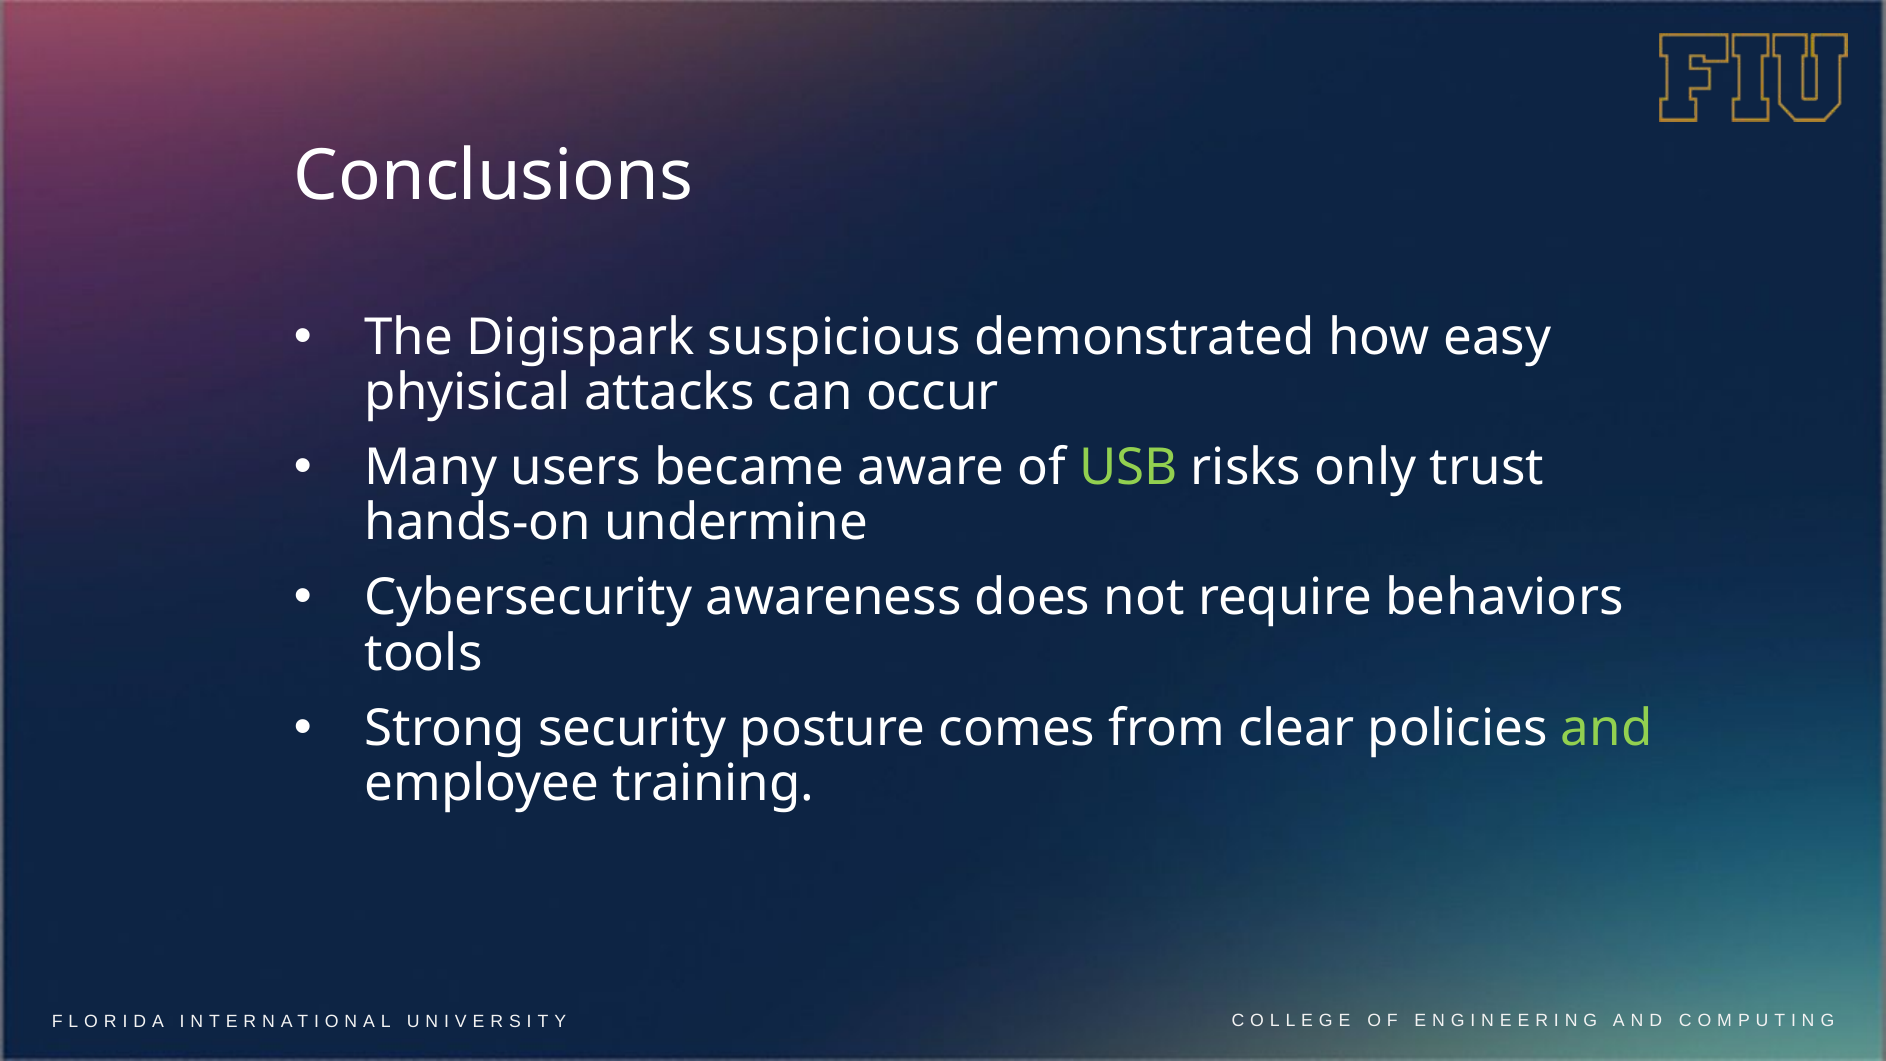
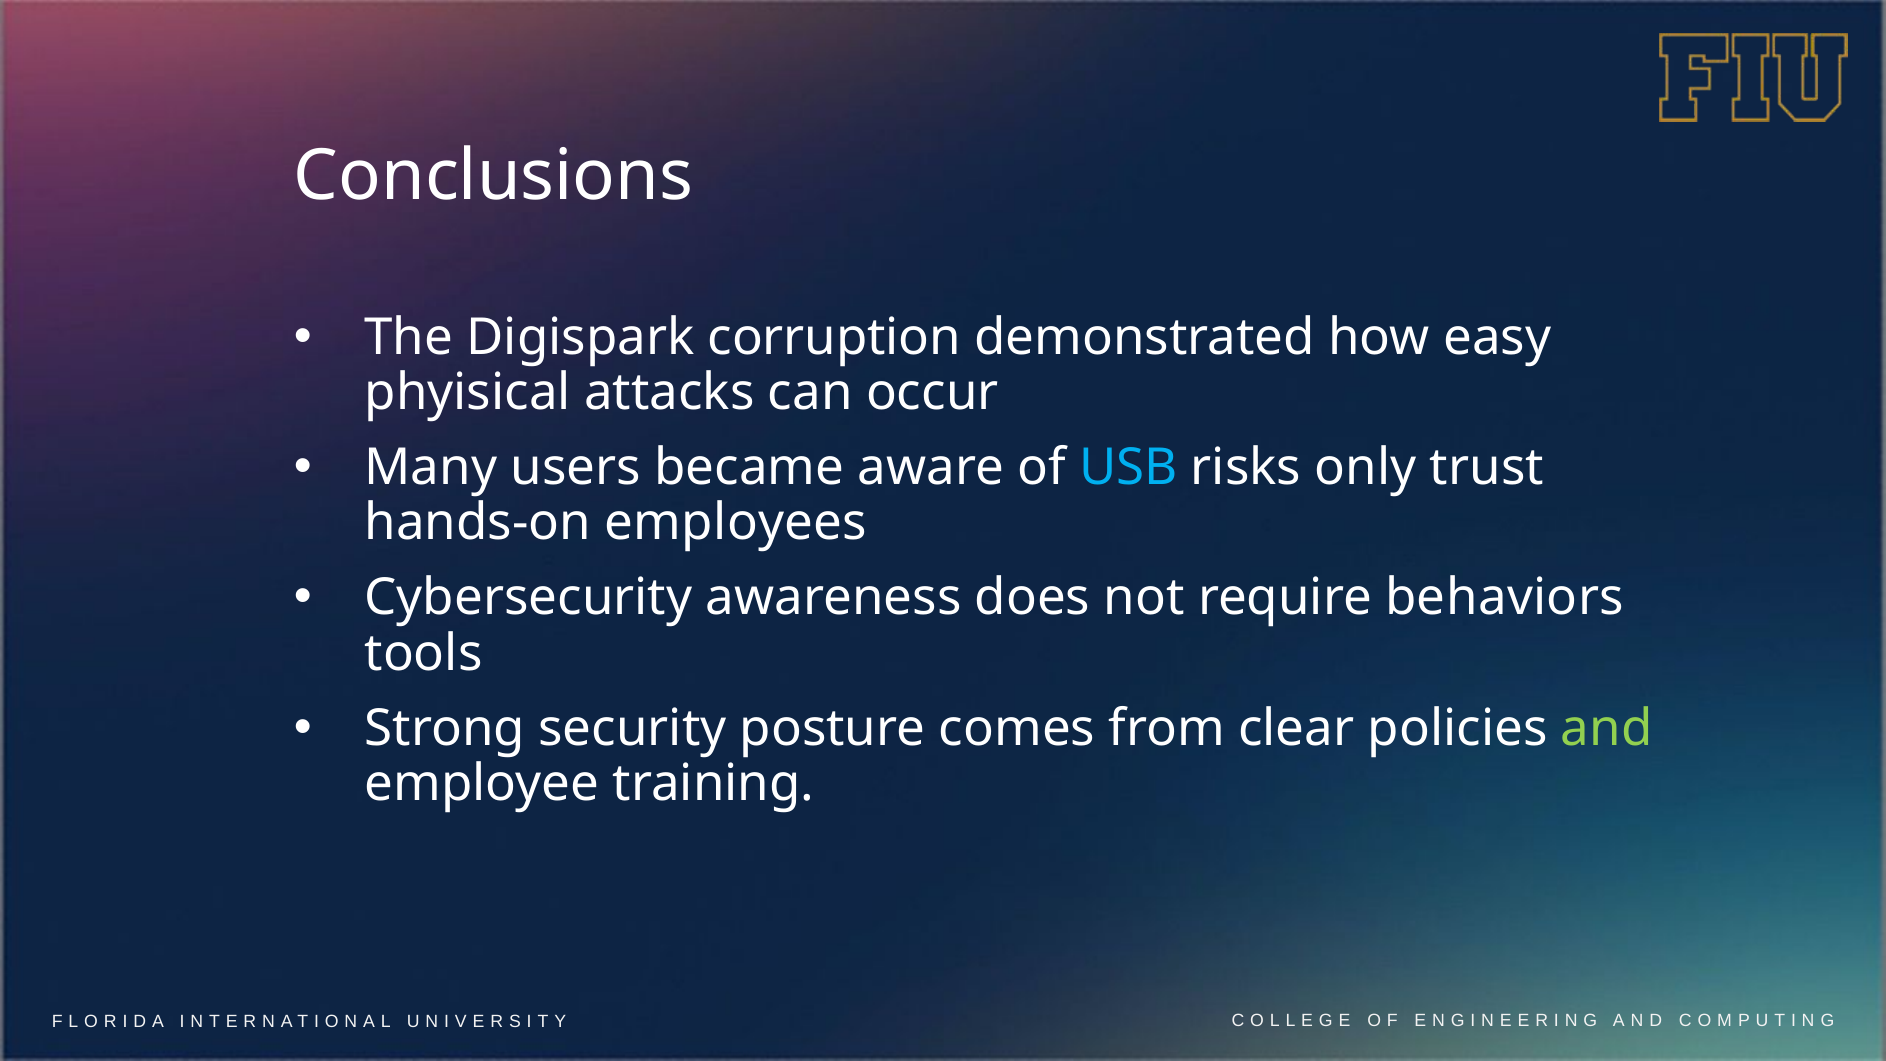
suspicious: suspicious -> corruption
USB colour: light green -> light blue
undermine: undermine -> employees
